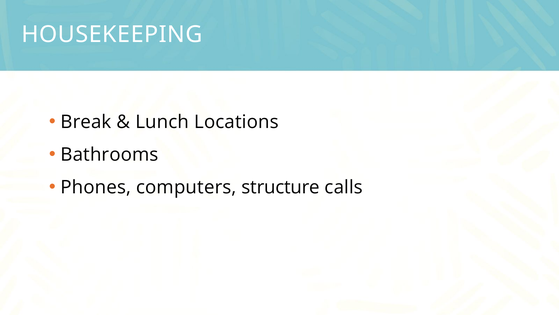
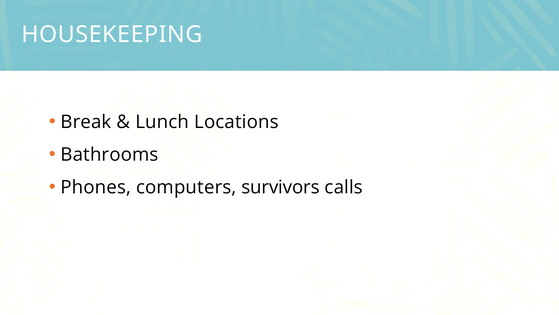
structure: structure -> survivors
